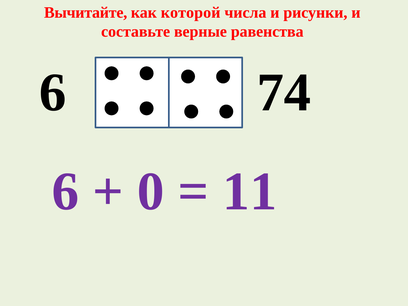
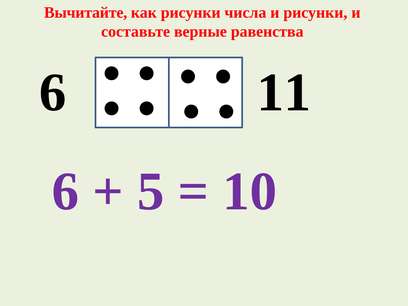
как которой: которой -> рисунки
74: 74 -> 11
0: 0 -> 5
11: 11 -> 10
